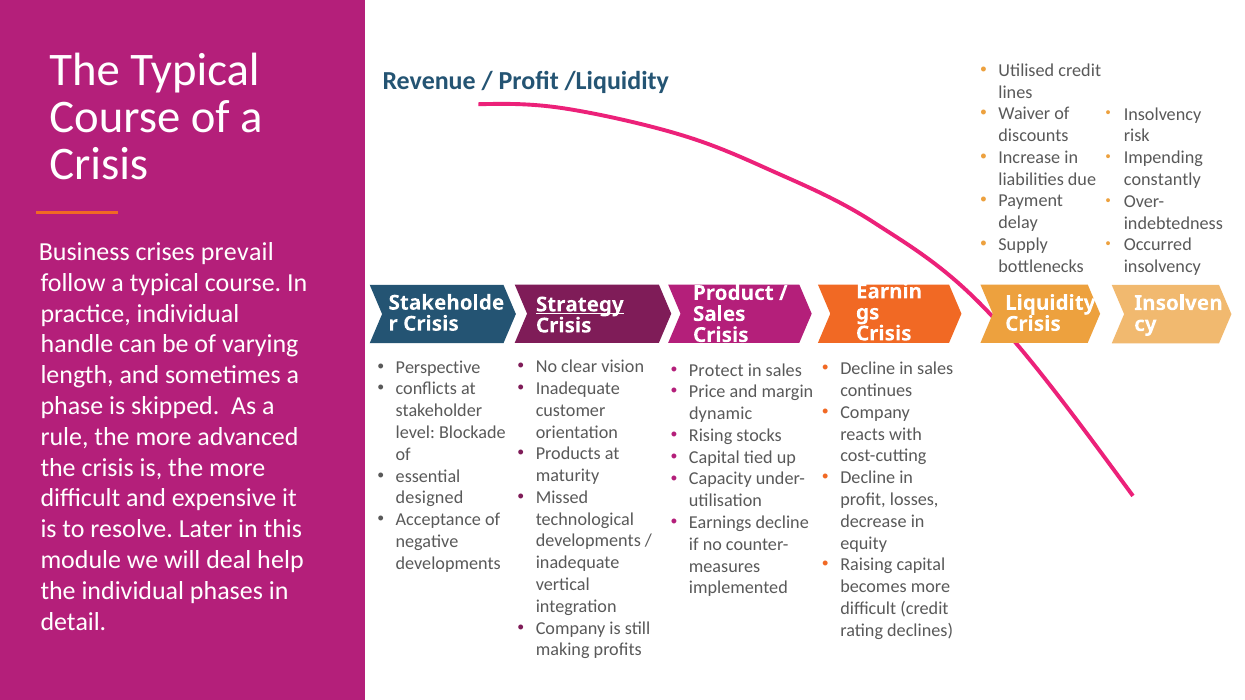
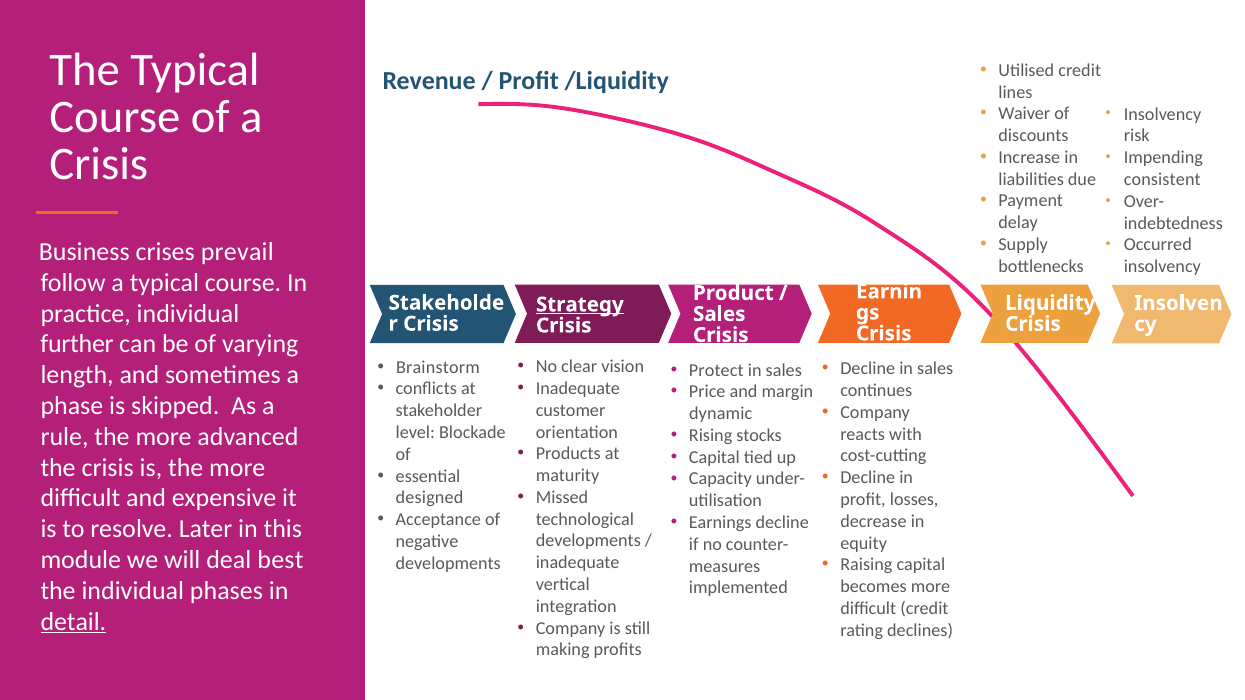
constantly: constantly -> consistent
handle: handle -> further
Perspective: Perspective -> Brainstorm
help: help -> best
detail underline: none -> present
